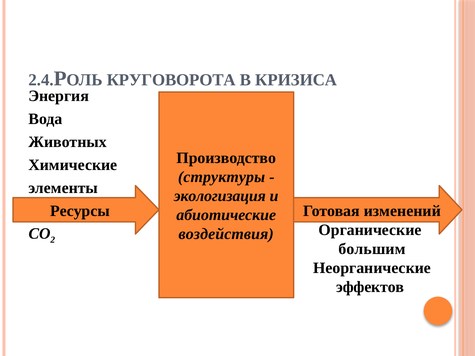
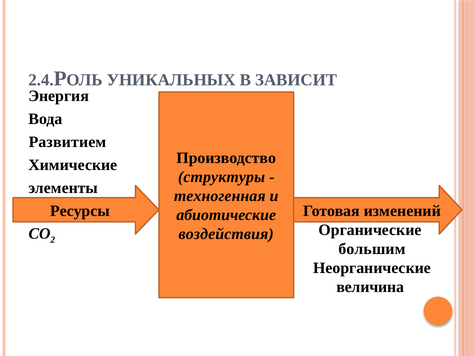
КРУГОВОРОТА: КРУГОВОРОТА -> УНИКАЛЬНЫХ
КРИЗИСА: КРИЗИСА -> ЗАВИСИТ
Животных: Животных -> Развитием
экологизация: экологизация -> техногенная
эффектов: эффектов -> величина
